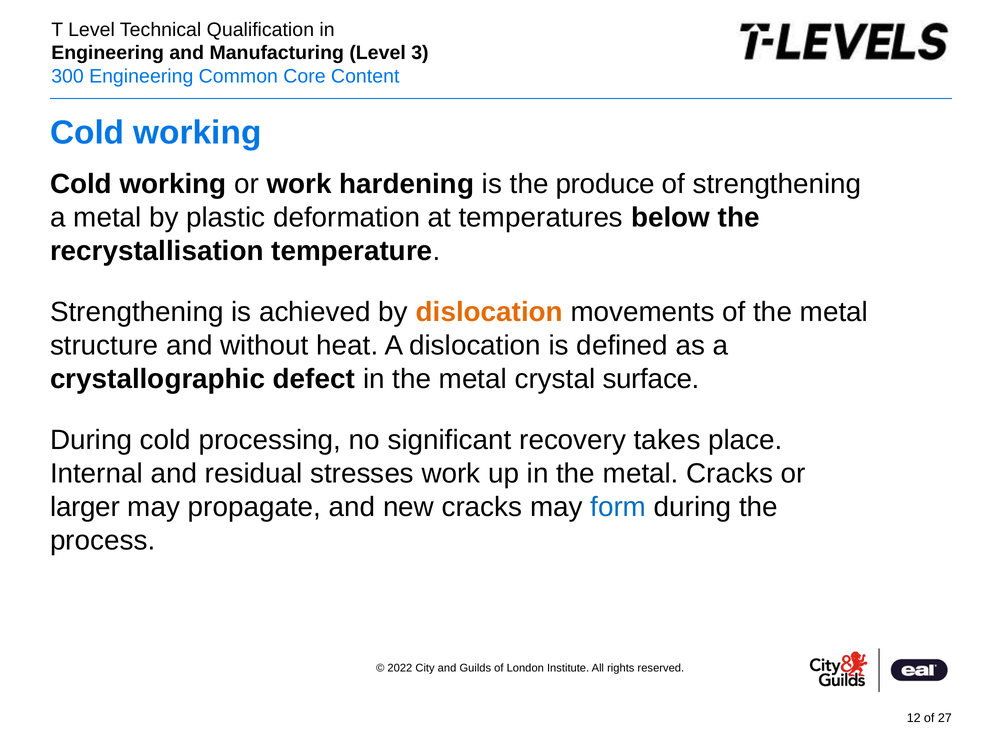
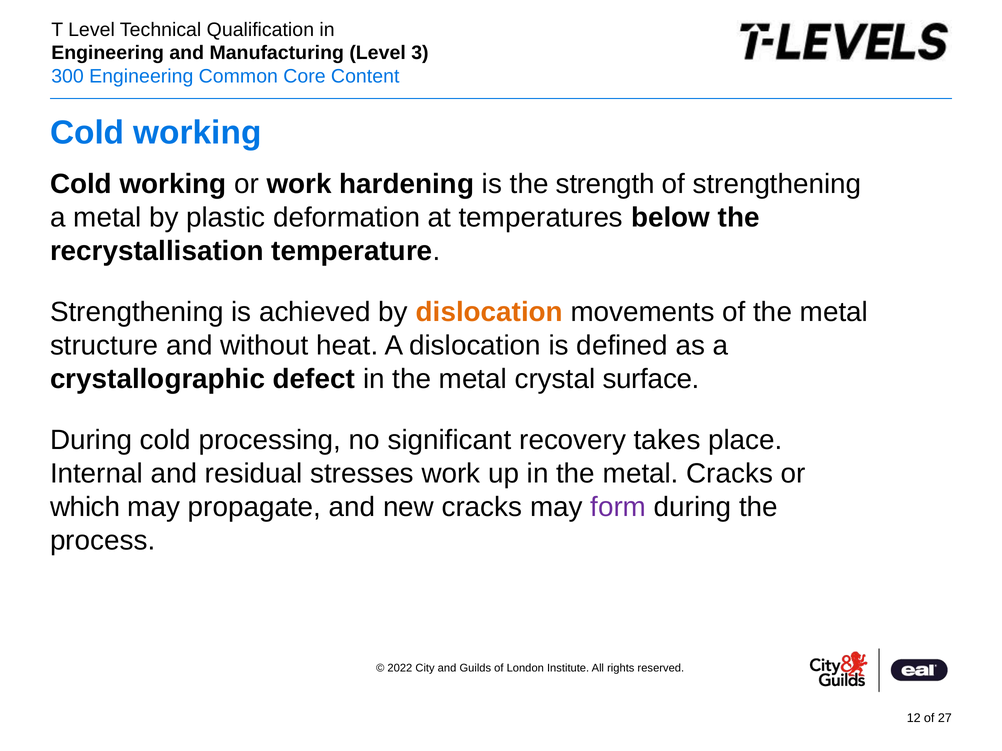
produce: produce -> strength
larger: larger -> which
form colour: blue -> purple
